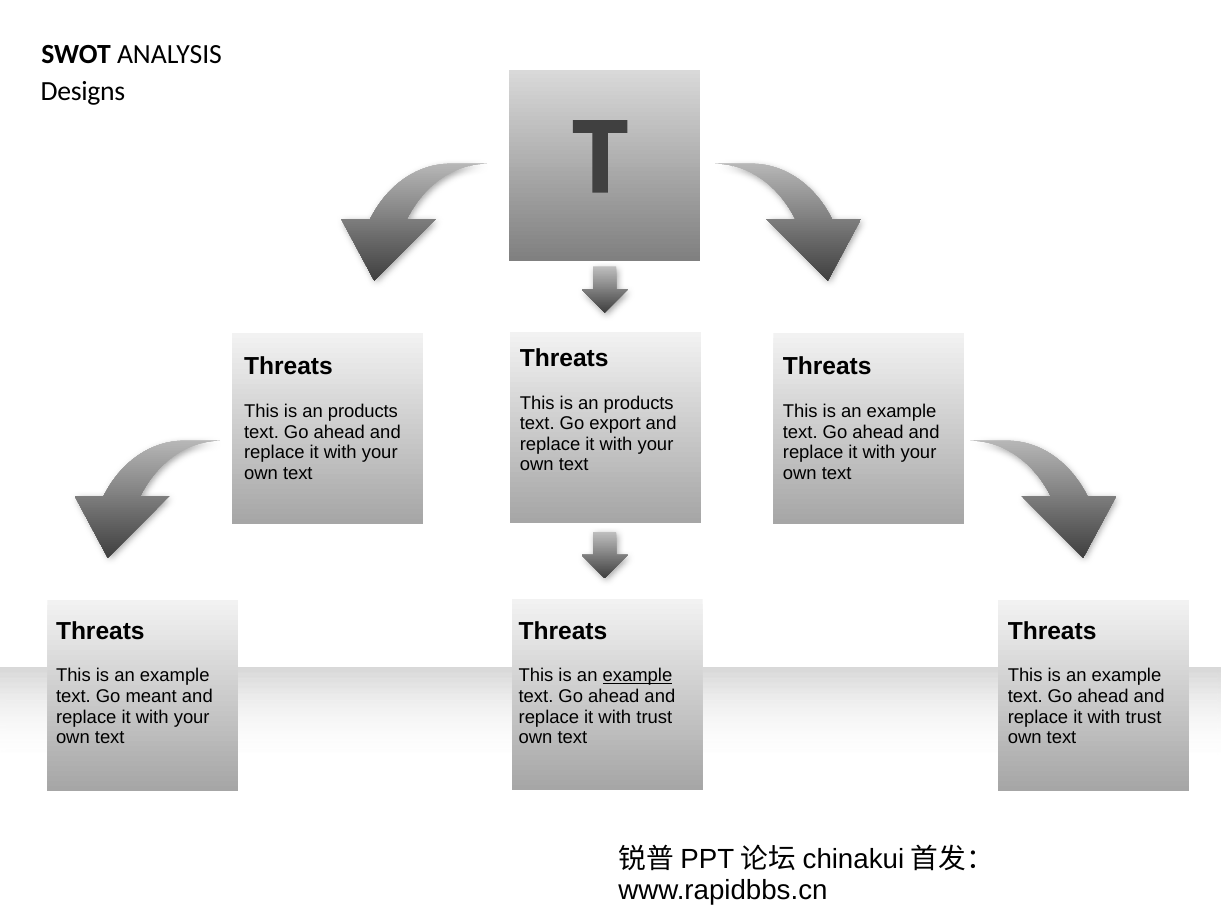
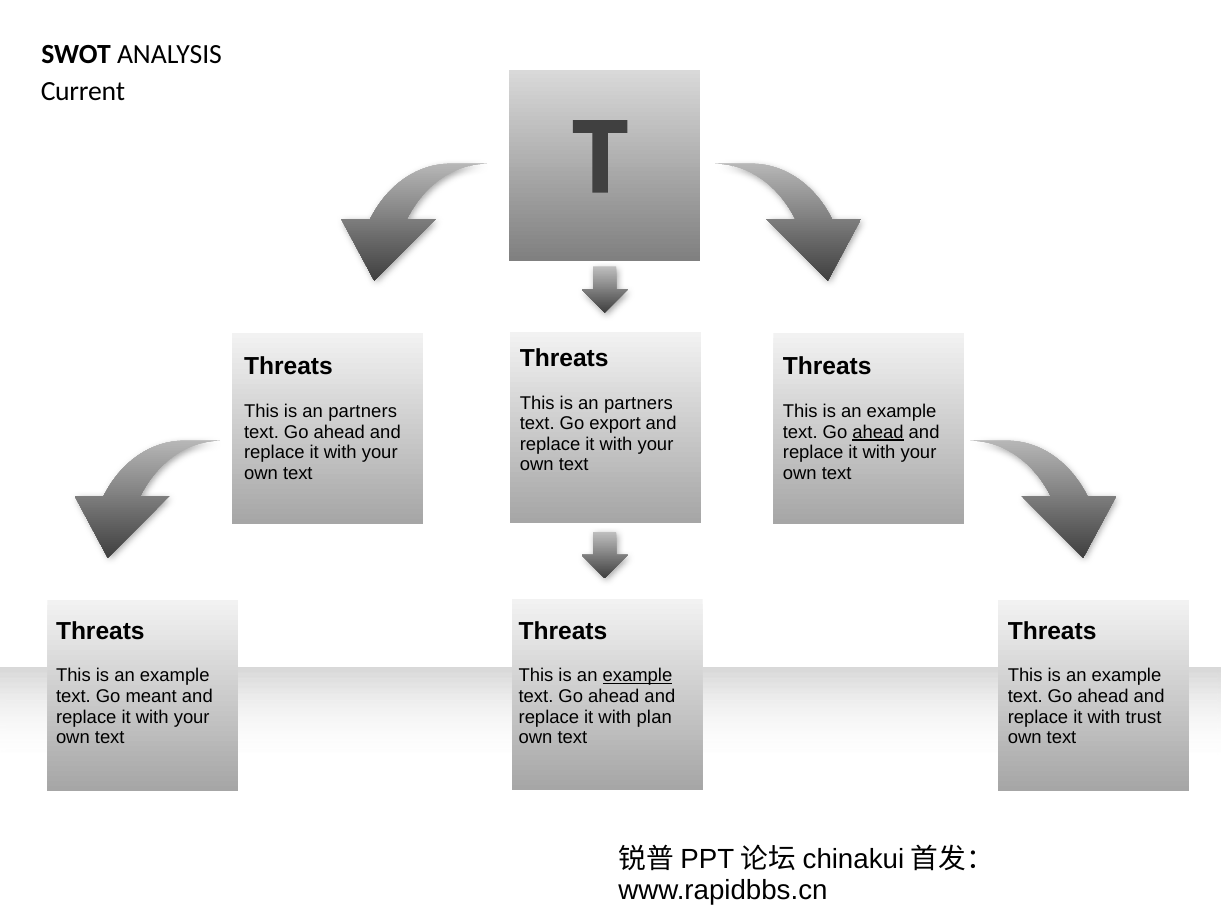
Designs: Designs -> Current
products at (639, 403): products -> partners
products at (363, 411): products -> partners
ahead at (878, 432) underline: none -> present
trust at (654, 717): trust -> plan
